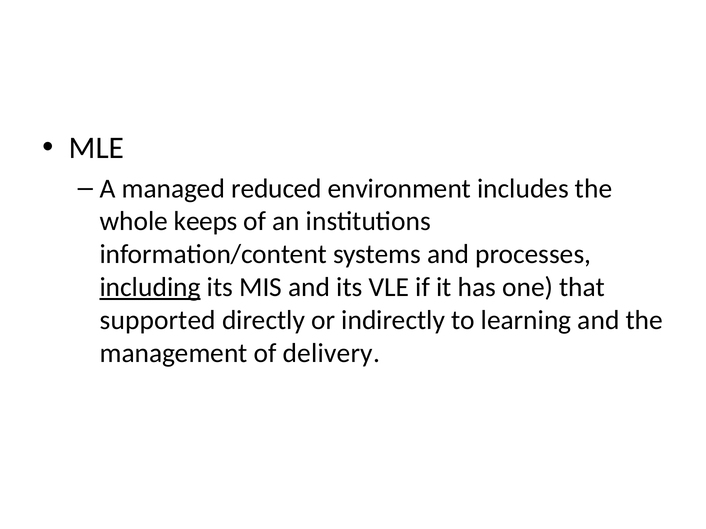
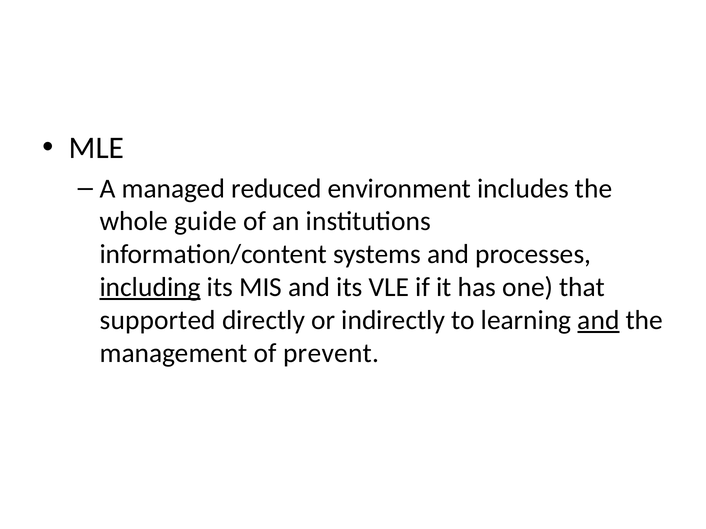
keeps: keeps -> guide
and at (598, 321) underline: none -> present
delivery: delivery -> prevent
